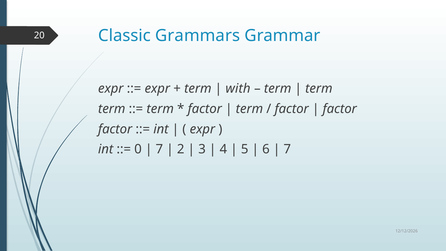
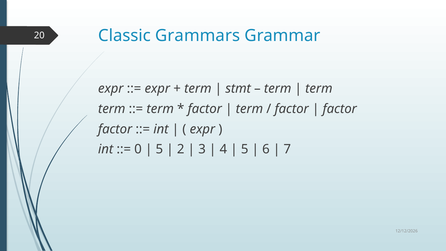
with: with -> stmt
7 at (159, 149): 7 -> 5
